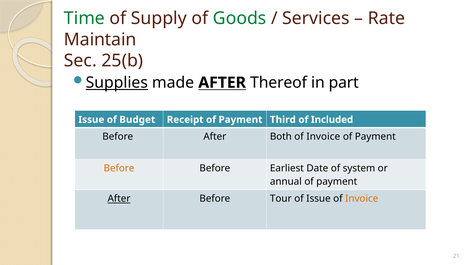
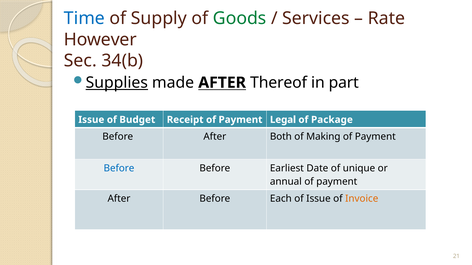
Time colour: green -> blue
Maintain: Maintain -> However
25(b: 25(b -> 34(b
Third: Third -> Legal
Included: Included -> Package
Invoice at (323, 137): Invoice -> Making
Before at (119, 169) colour: orange -> blue
system: system -> unique
After at (119, 199) underline: present -> none
Tour: Tour -> Each
